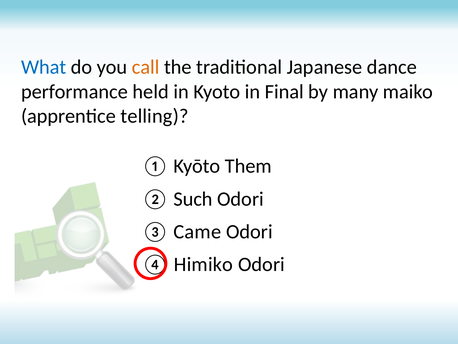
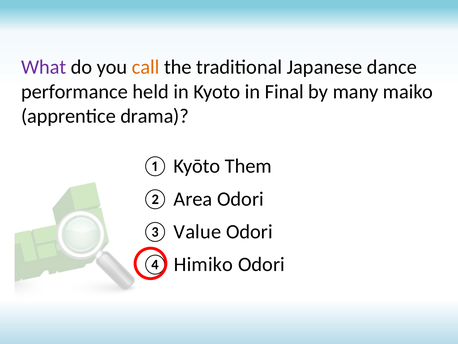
What colour: blue -> purple
telling: telling -> drama
Such: Such -> Area
Came: Came -> Value
